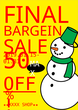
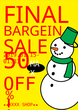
OFF underline: present -> none
